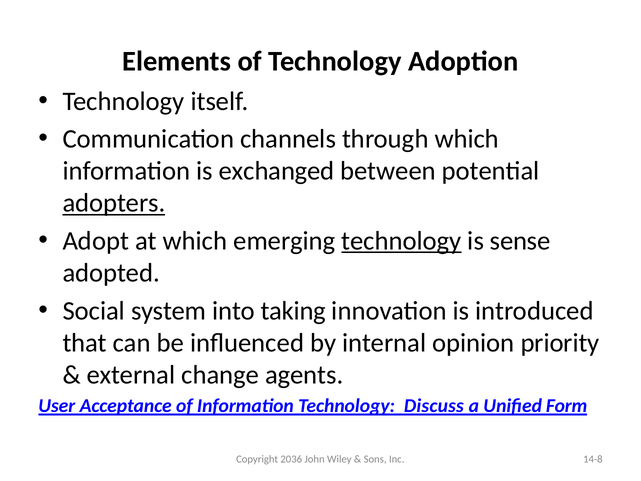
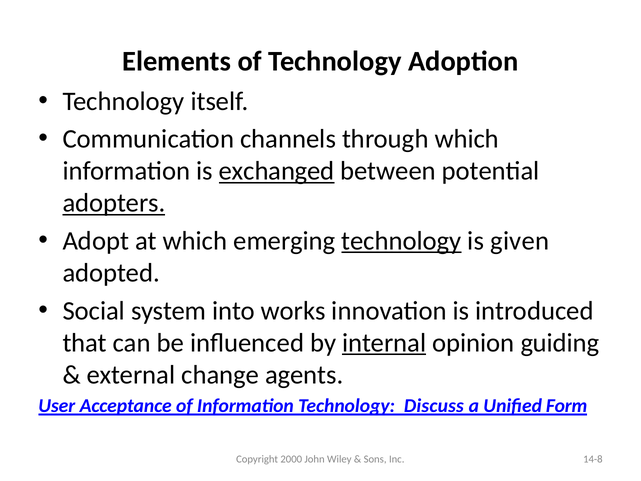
exchanged underline: none -> present
sense: sense -> given
taking: taking -> works
internal underline: none -> present
priority: priority -> guiding
2036: 2036 -> 2000
